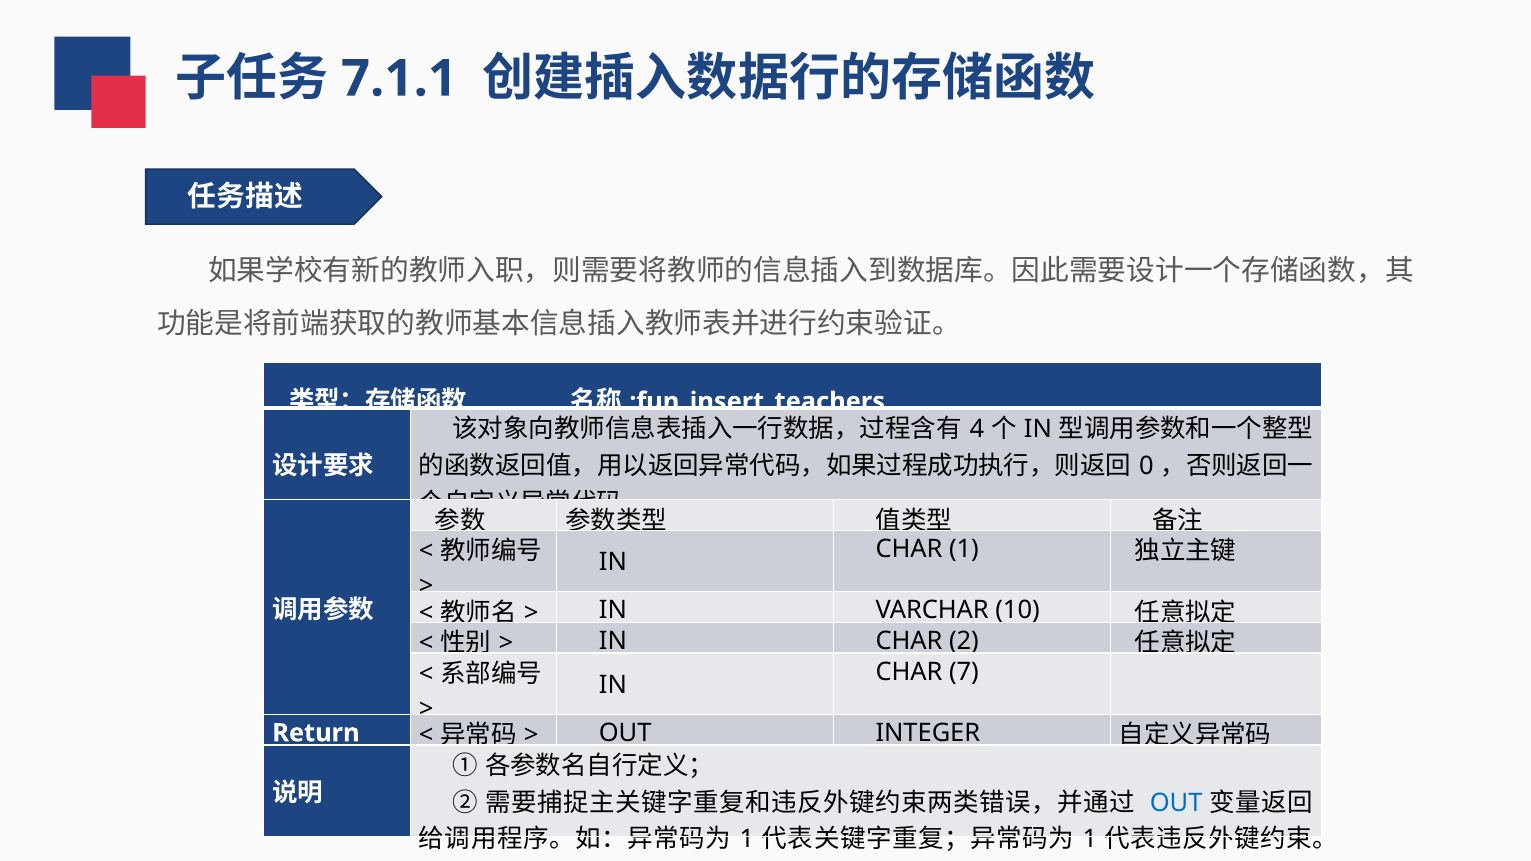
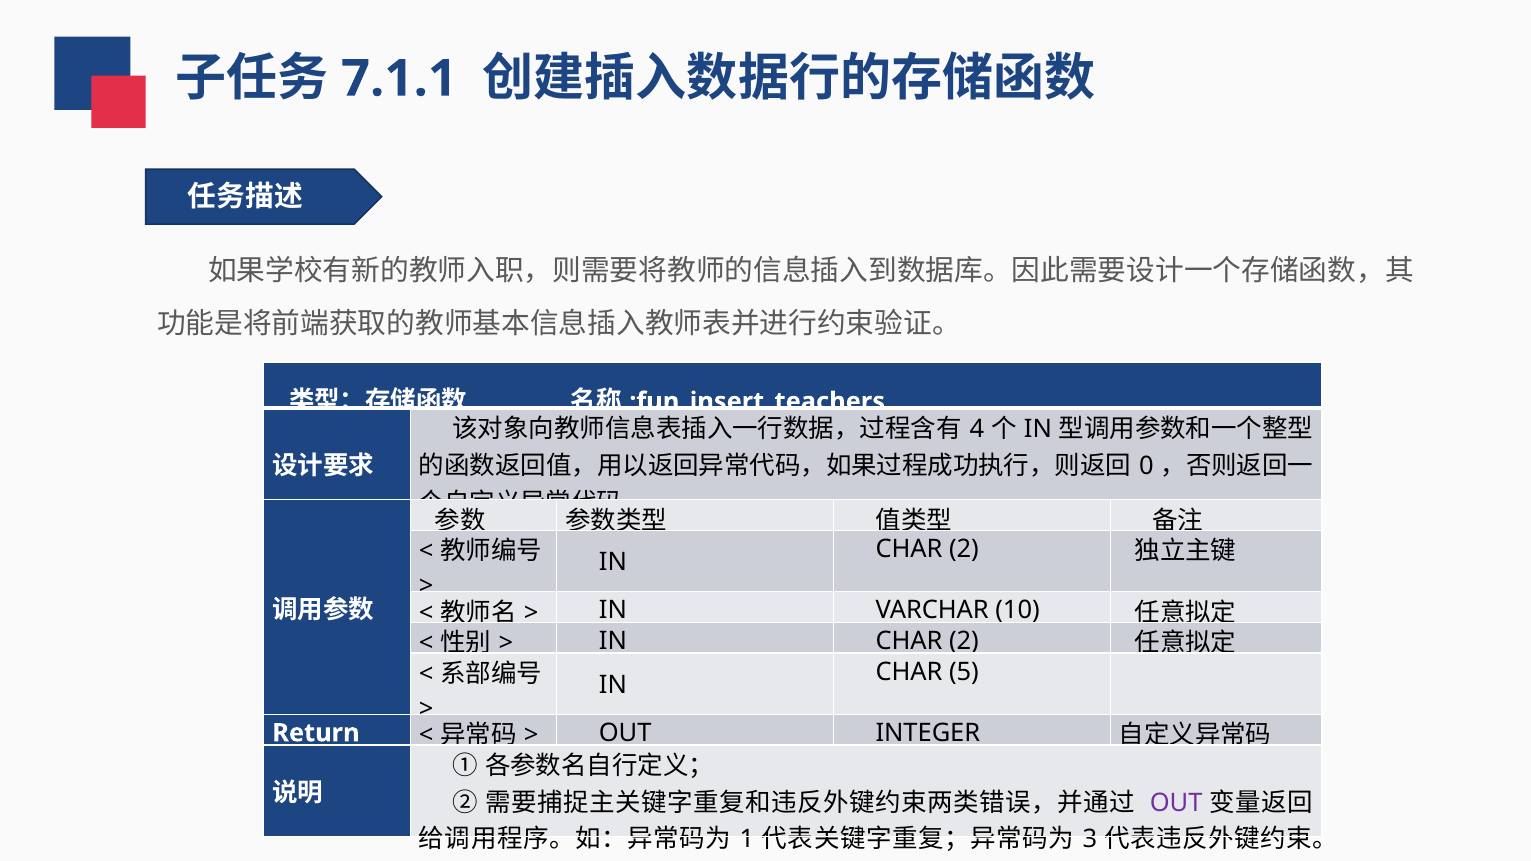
1 at (964, 549): 1 -> 2
7: 7 -> 5
OUT at (1176, 803) colour: blue -> purple
1 at (1090, 840): 1 -> 3
